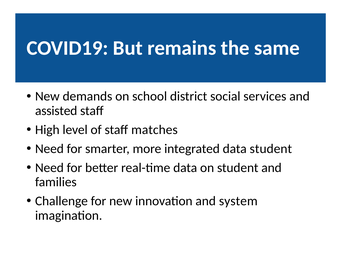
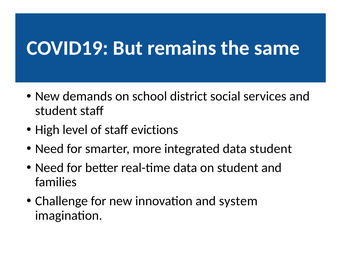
assisted at (56, 111): assisted -> student
matches: matches -> evictions
